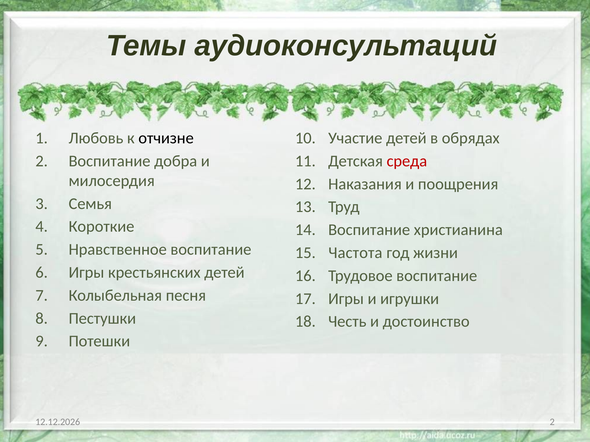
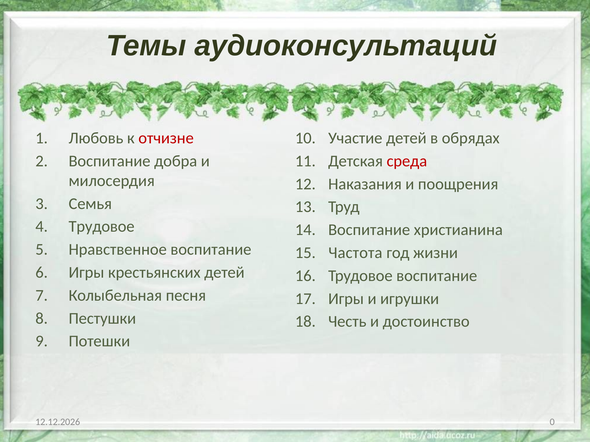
отчизне colour: black -> red
4 Короткие: Короткие -> Трудовое
2 at (552, 422): 2 -> 0
